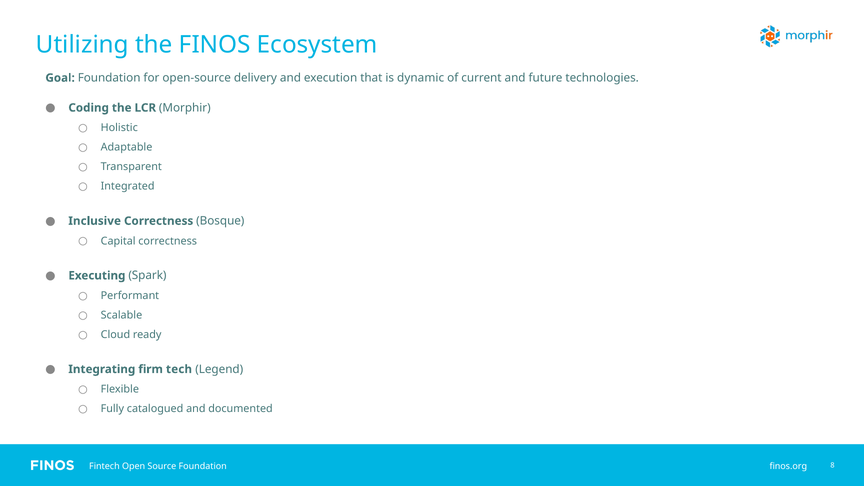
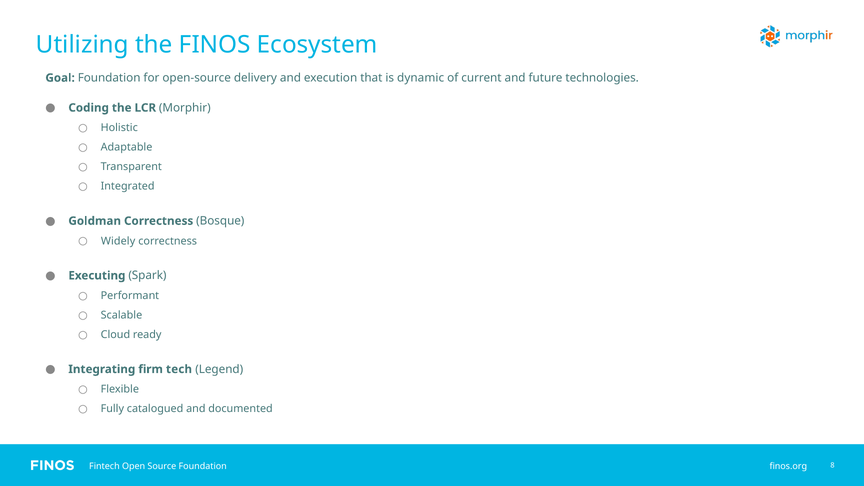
Inclusive: Inclusive -> Goldman
Capital: Capital -> Widely
